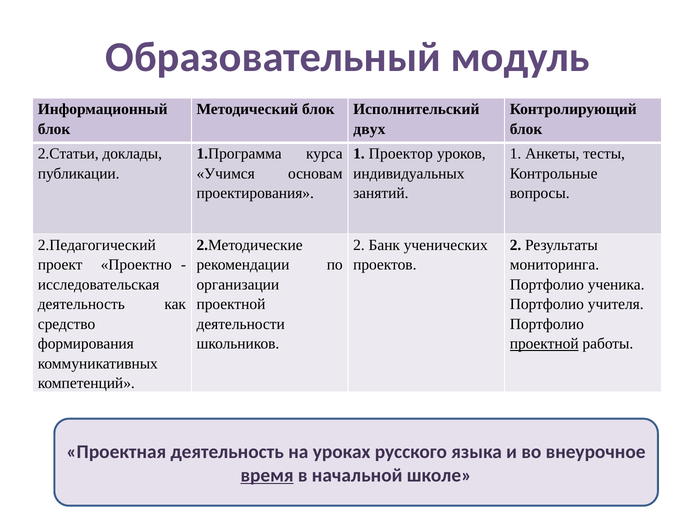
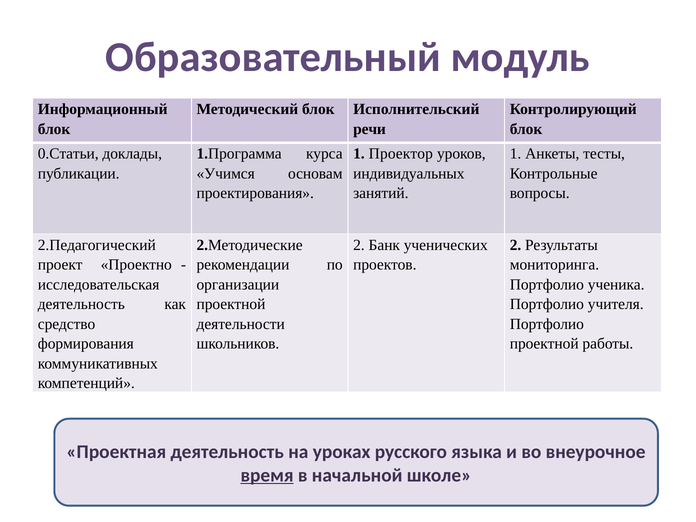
двух: двух -> речи
2.Статьи: 2.Статьи -> 0.Статьи
проектной at (544, 344) underline: present -> none
